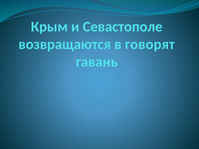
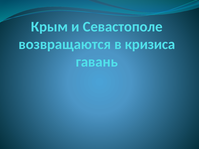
говорят: говорят -> кризиса
